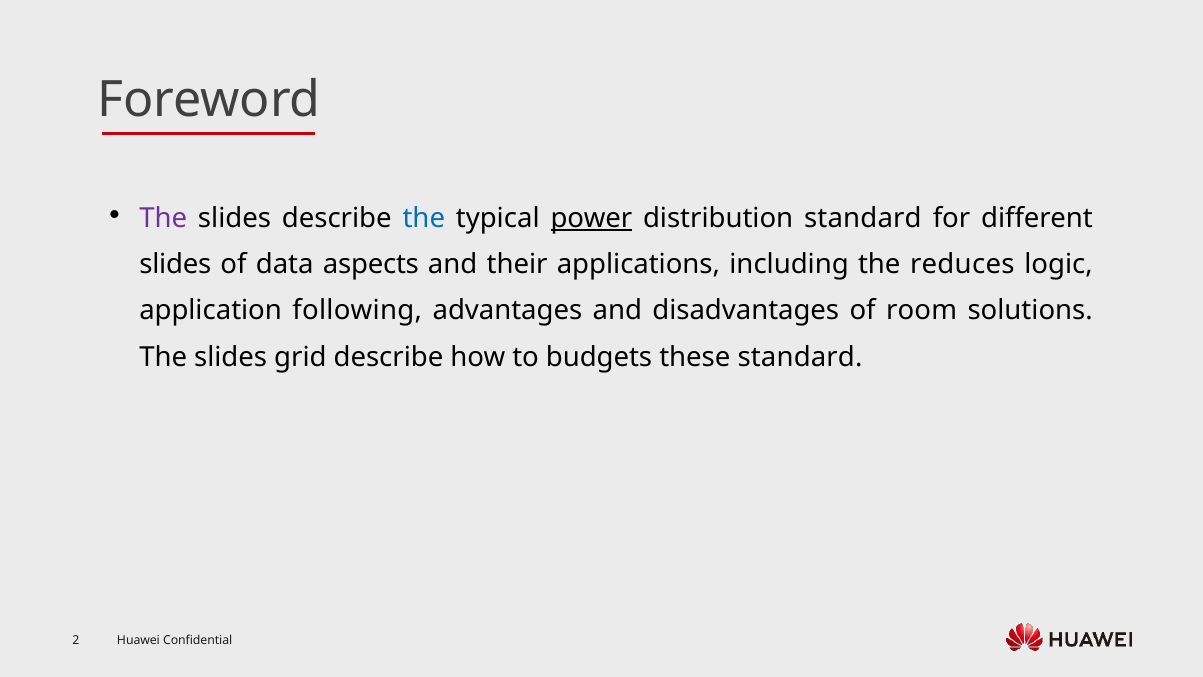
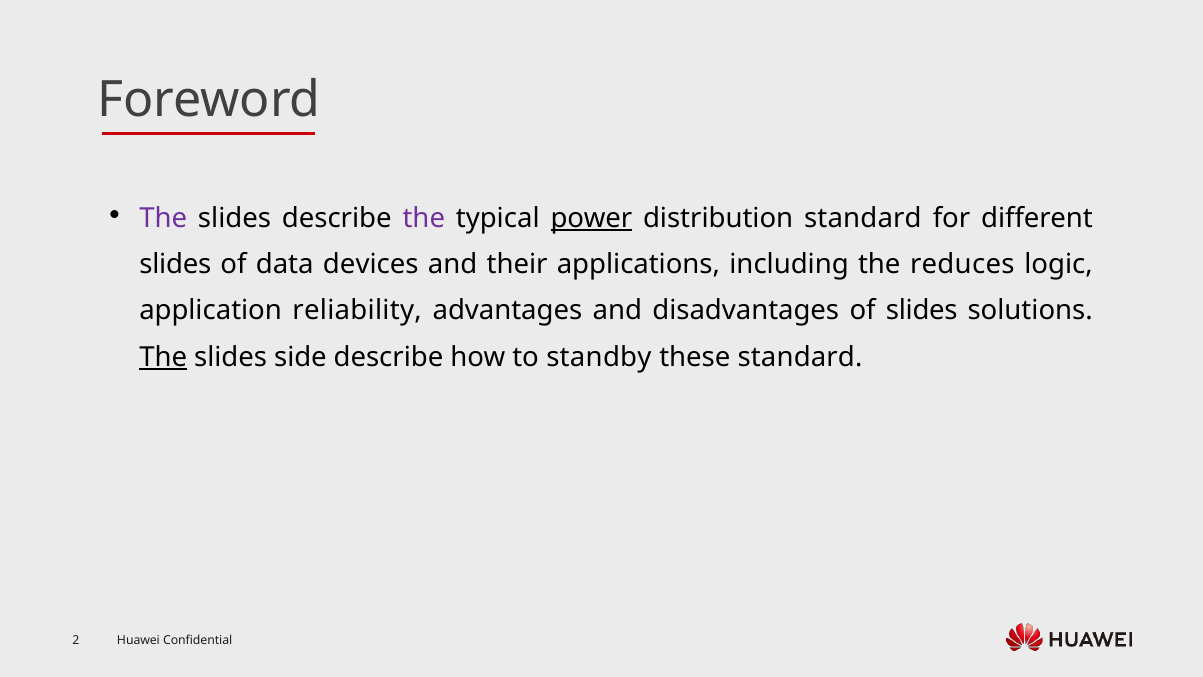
the at (424, 218) colour: blue -> purple
aspects: aspects -> devices
following: following -> reliability
of room: room -> slides
The at (163, 357) underline: none -> present
grid: grid -> side
budgets: budgets -> standby
